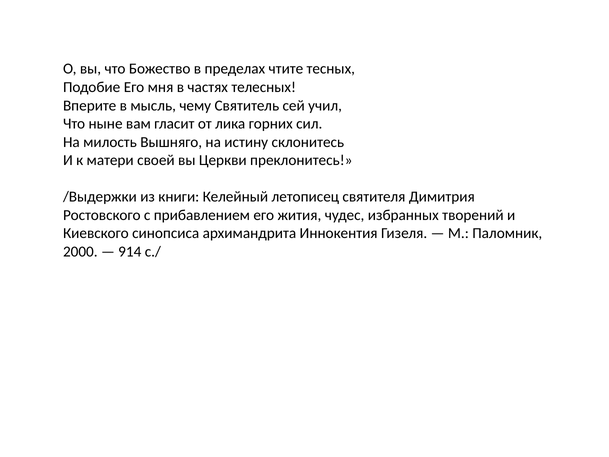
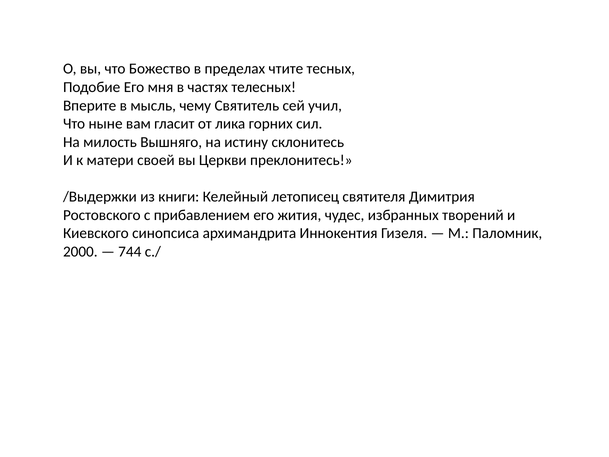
914: 914 -> 744
